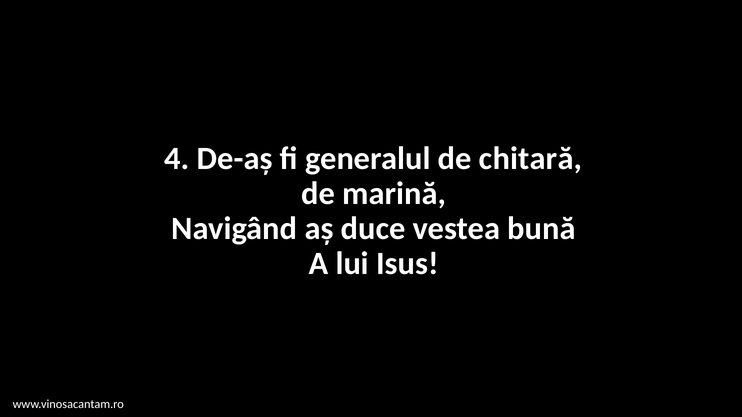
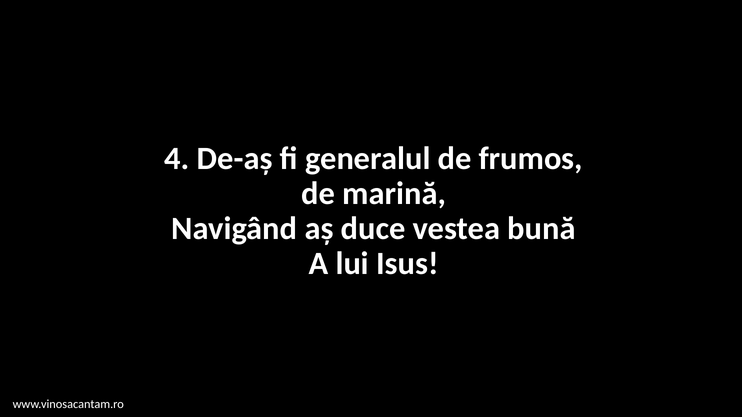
chitară: chitară -> frumos
